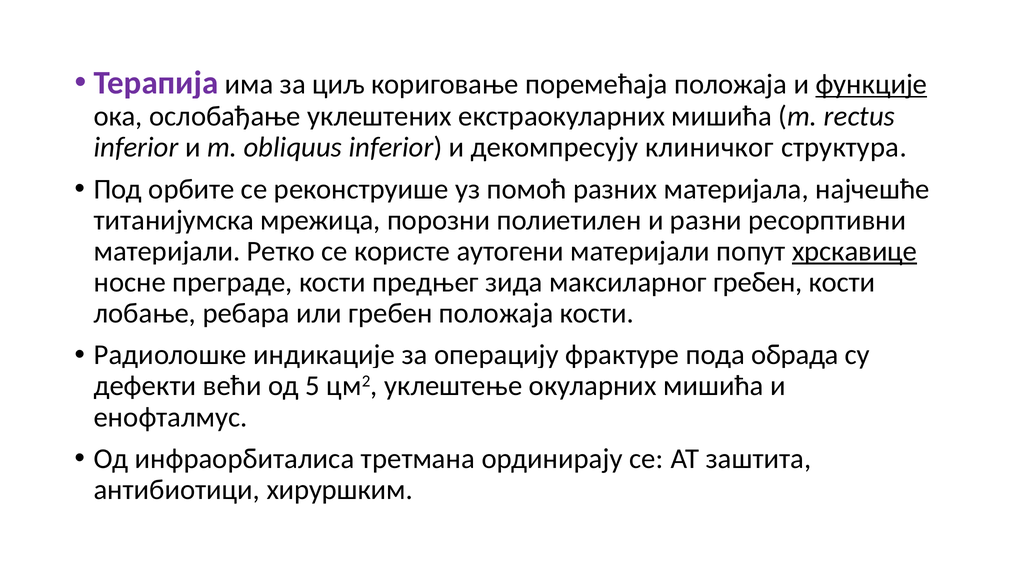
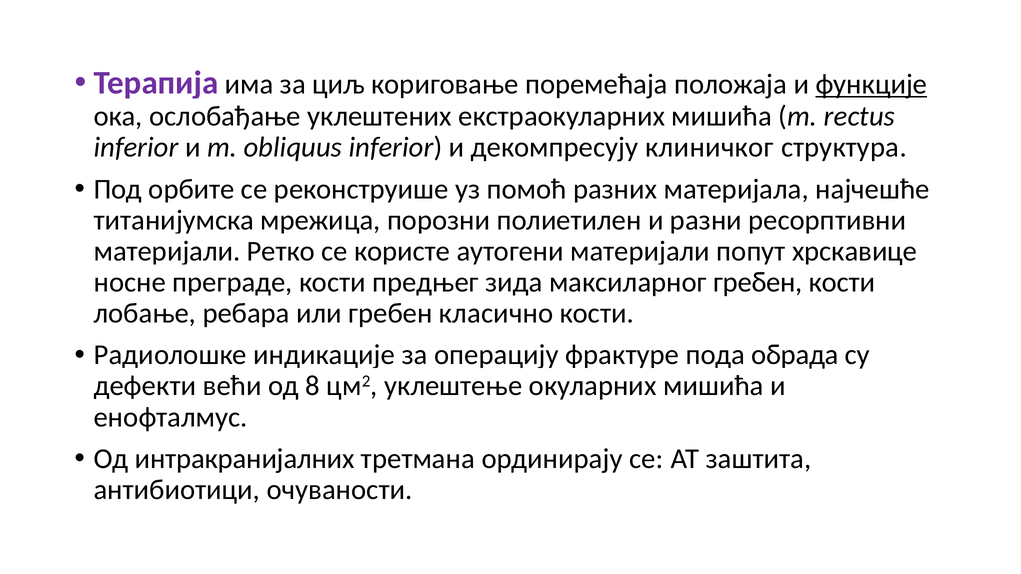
хрскавице underline: present -> none
гребен положаја: положаја -> класично
5: 5 -> 8
инфраорбиталиса: инфраорбиталиса -> интракранијалних
хируршким: хируршким -> очуваности
